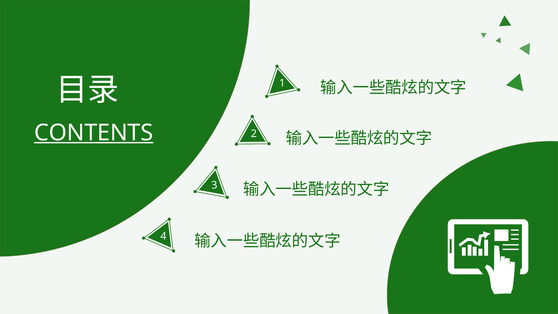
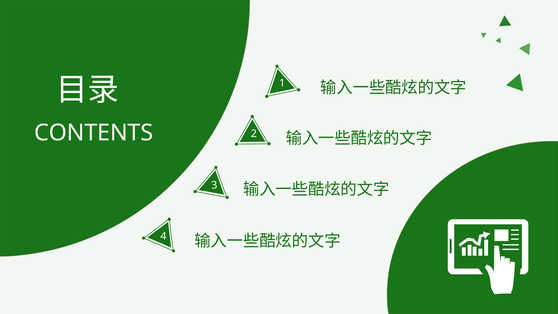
CONTENTS underline: present -> none
